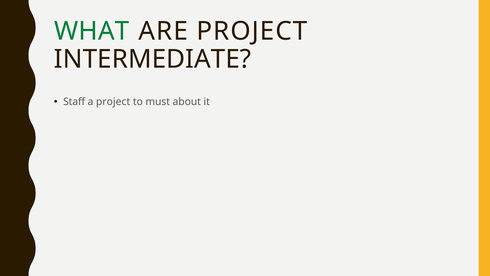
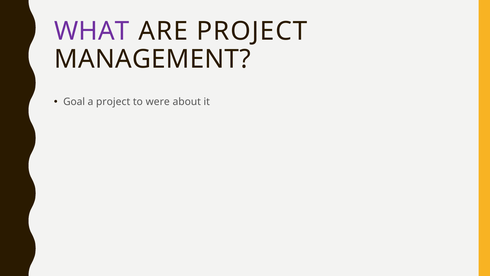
WHAT colour: green -> purple
INTERMEDIATE: INTERMEDIATE -> MANAGEMENT
Staff: Staff -> Goal
must: must -> were
